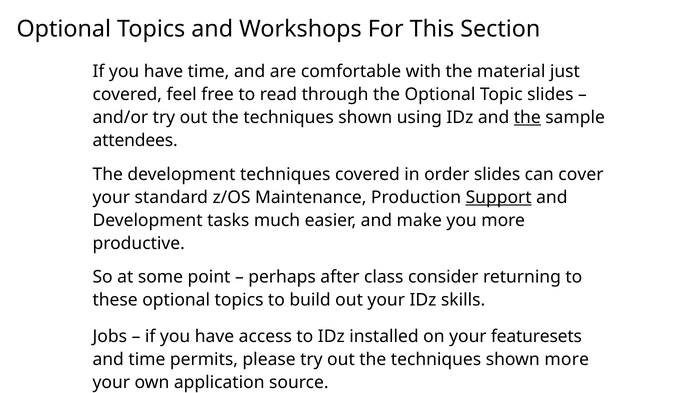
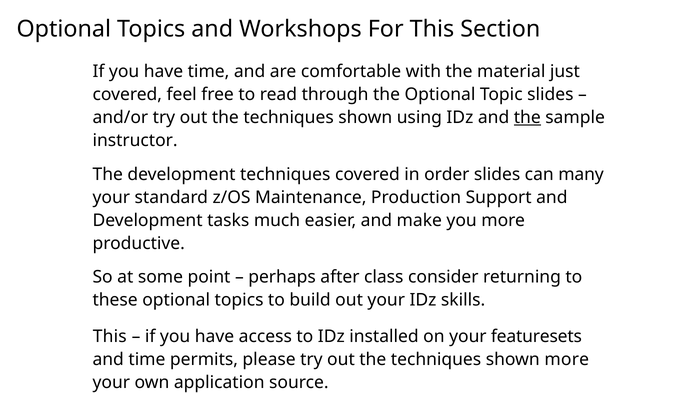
attendees: attendees -> instructor
cover: cover -> many
Support underline: present -> none
Jobs at (110, 337): Jobs -> This
